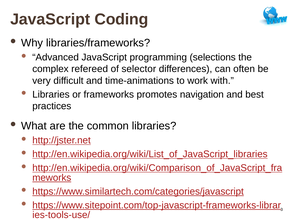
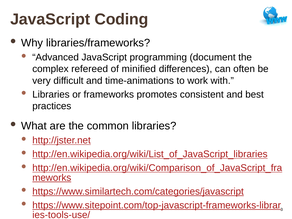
selections: selections -> document
selector: selector -> minified
navigation: navigation -> consistent
